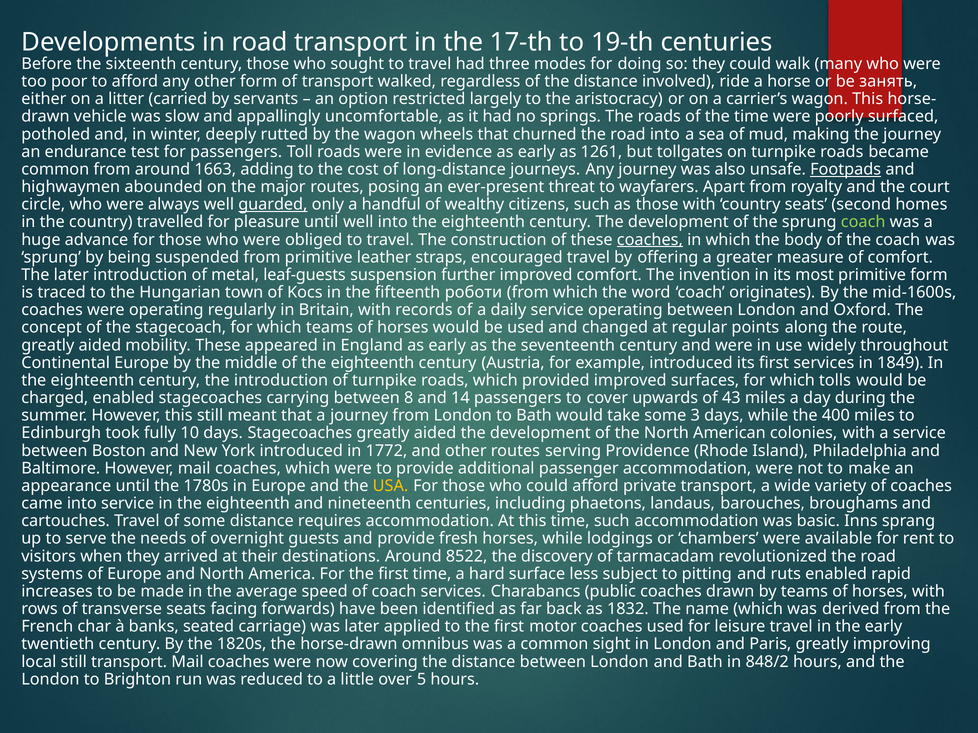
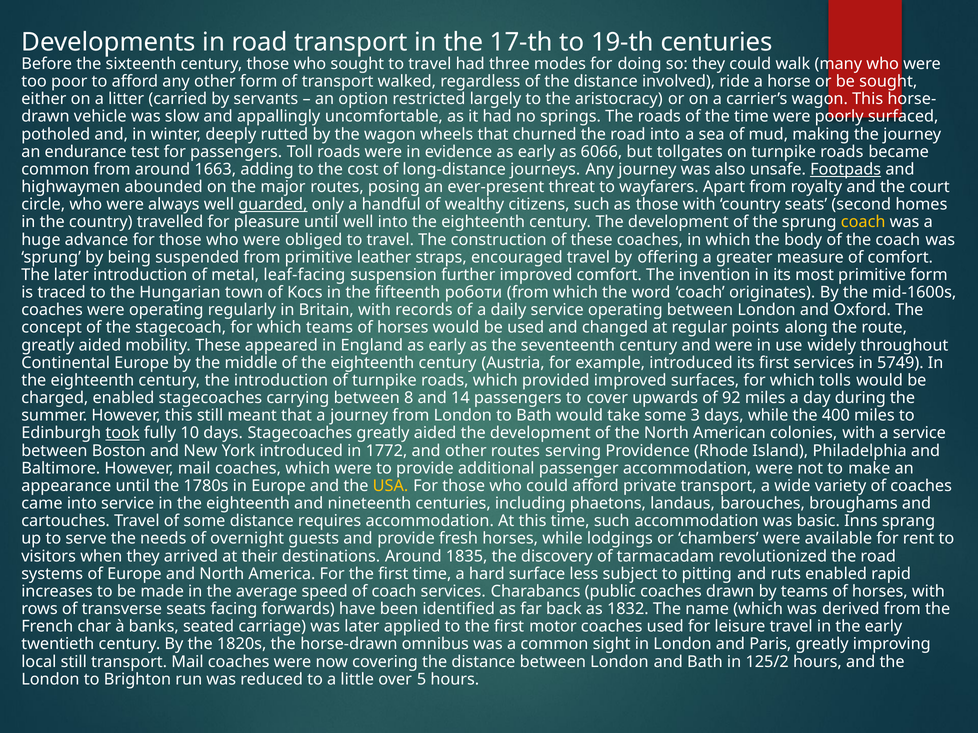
be занять: занять -> sought
1261: 1261 -> 6066
coach at (863, 222) colour: light green -> yellow
coaches at (650, 240) underline: present -> none
leaf-guests: leaf-guests -> leaf-facing
1849: 1849 -> 5749
43: 43 -> 92
took underline: none -> present
8522: 8522 -> 1835
848/2: 848/2 -> 125/2
